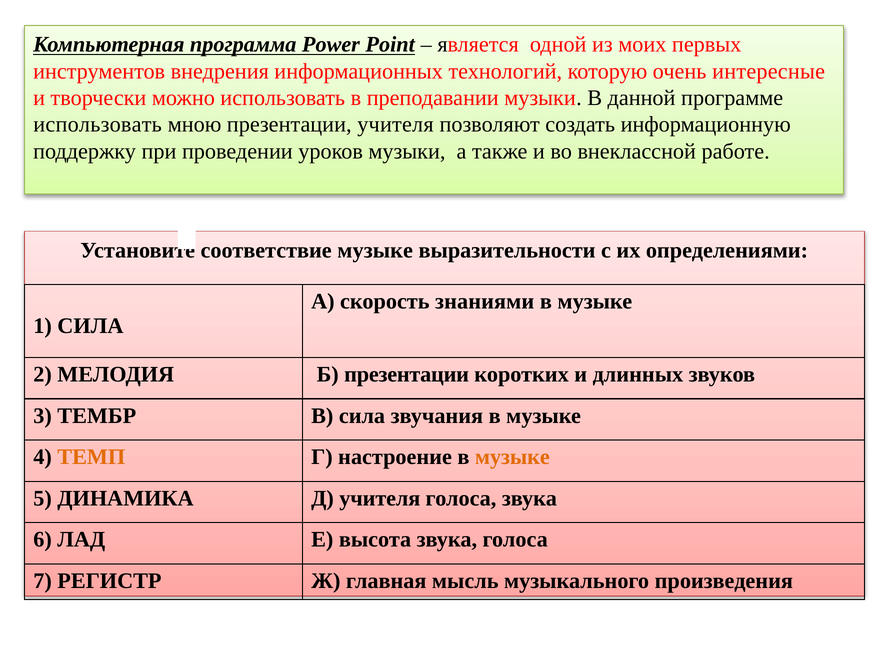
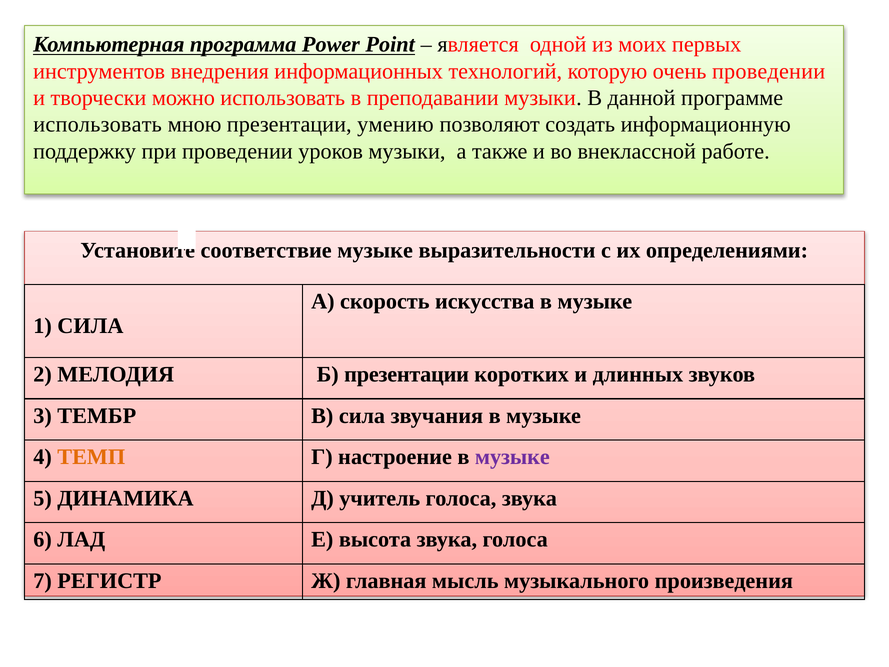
очень интересные: интересные -> проведении
презентации учителя: учителя -> умению
знаниями: знаниями -> искусства
музыке at (512, 457) colour: orange -> purple
Д учителя: учителя -> учитель
